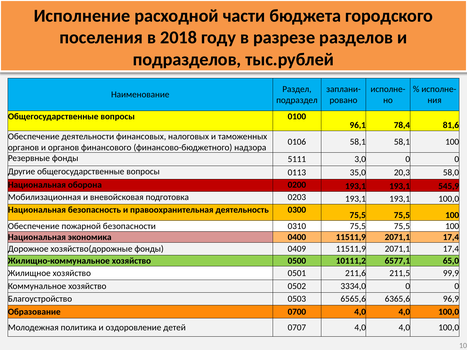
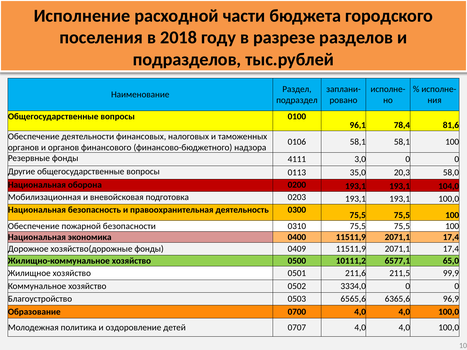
5111: 5111 -> 4111
545,9: 545,9 -> 104,0
